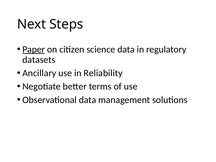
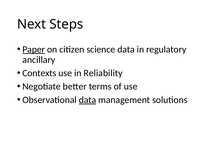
datasets: datasets -> ancillary
Ancillary: Ancillary -> Contexts
data at (88, 100) underline: none -> present
